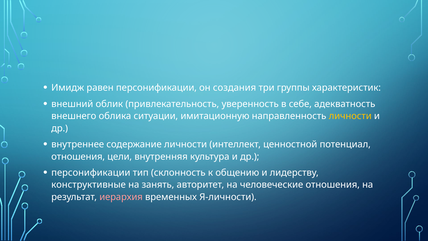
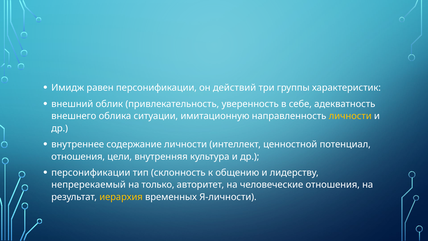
создания: создания -> действий
конструктивные: конструктивные -> непререкаемый
занять: занять -> только
иерархия colour: pink -> yellow
